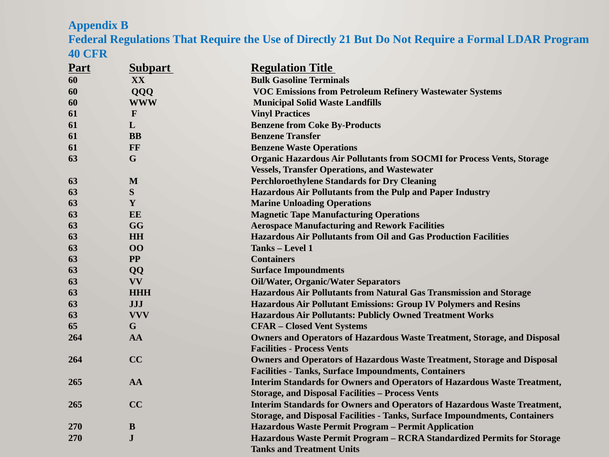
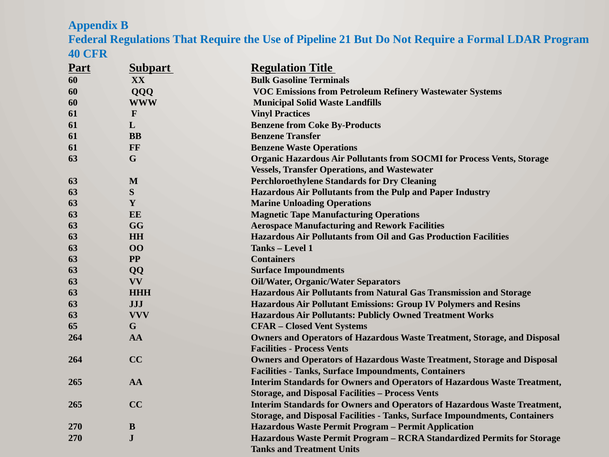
Directly: Directly -> Pipeline
